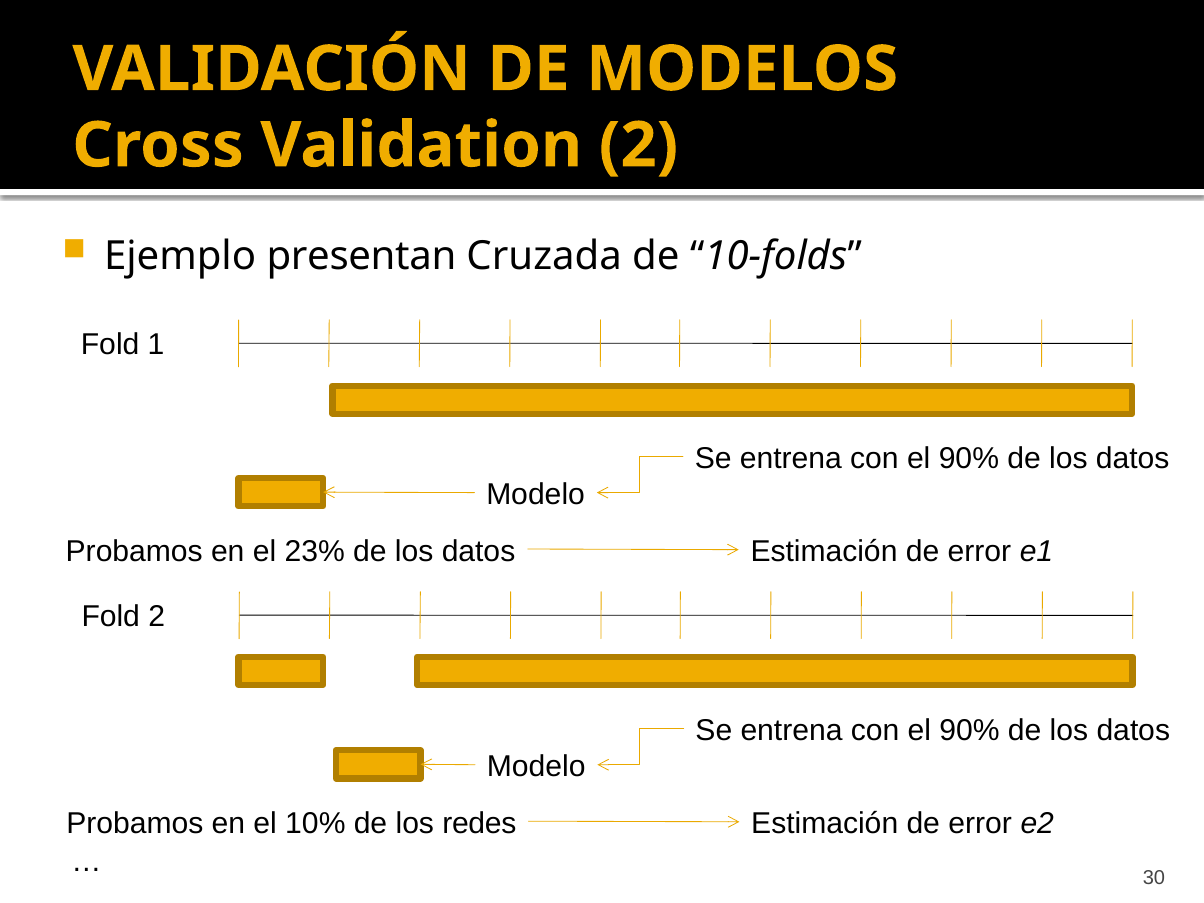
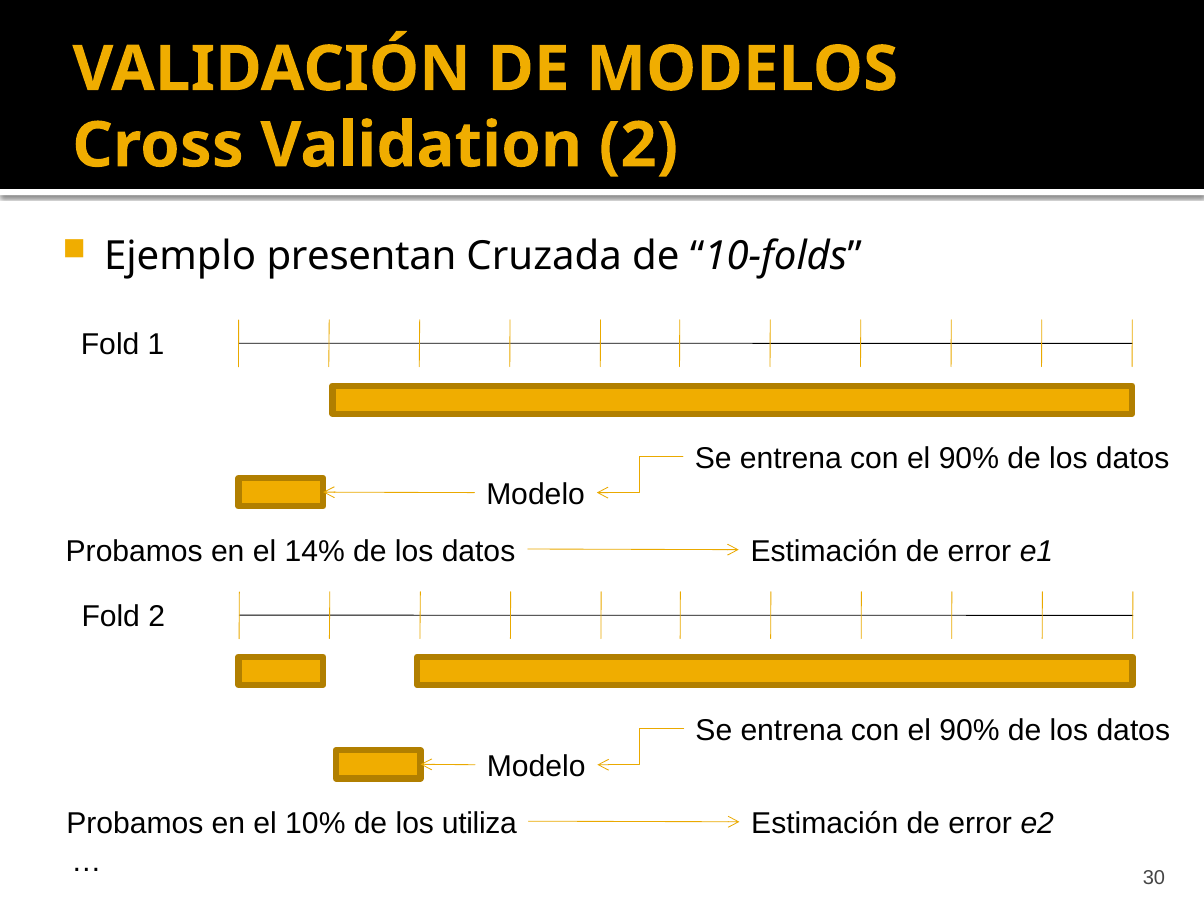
23%: 23% -> 14%
redes: redes -> utiliza
